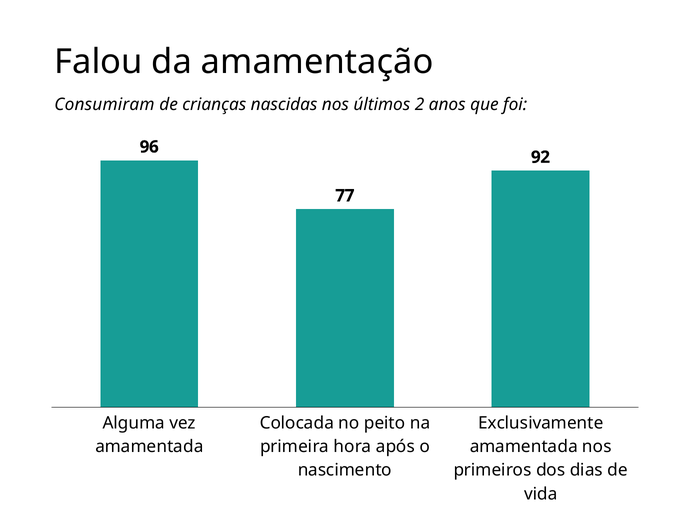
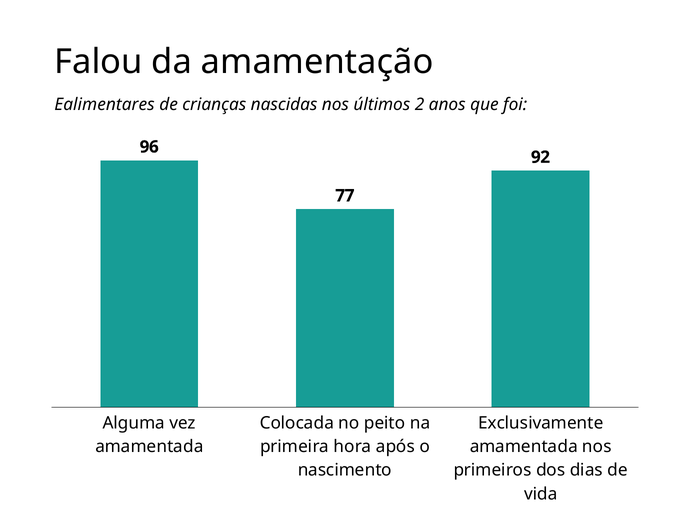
Consumiram: Consumiram -> Ealimentares
